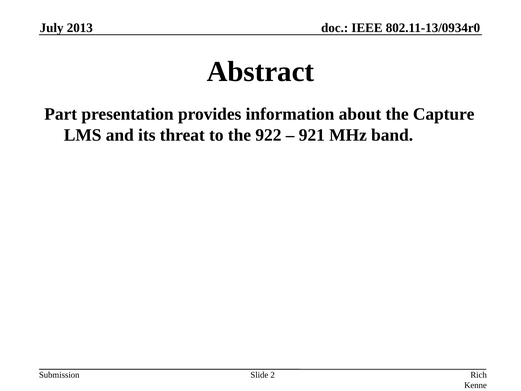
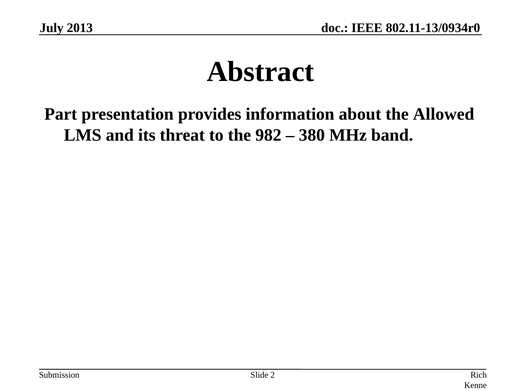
Capture: Capture -> Allowed
922: 922 -> 982
921: 921 -> 380
